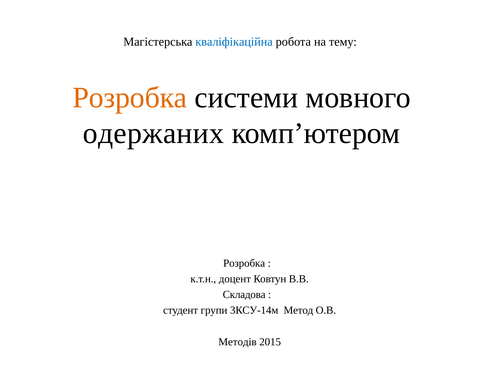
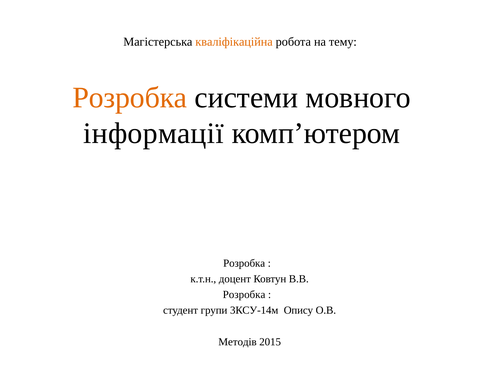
кваліфікаційна colour: blue -> orange
одержаних: одержаних -> інформації
Складова at (244, 295): Складова -> Розробка
Метод: Метод -> Опису
